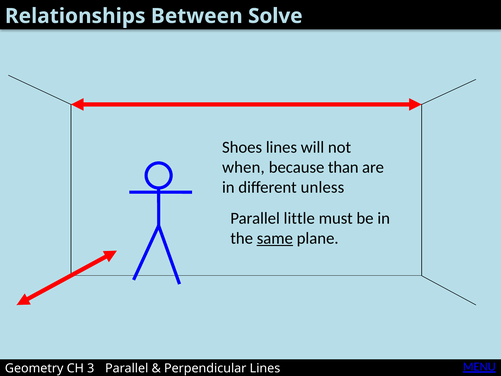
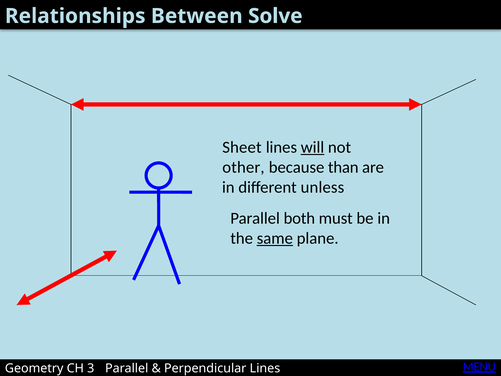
Shoes: Shoes -> Sheet
will underline: none -> present
when: when -> other
little: little -> both
